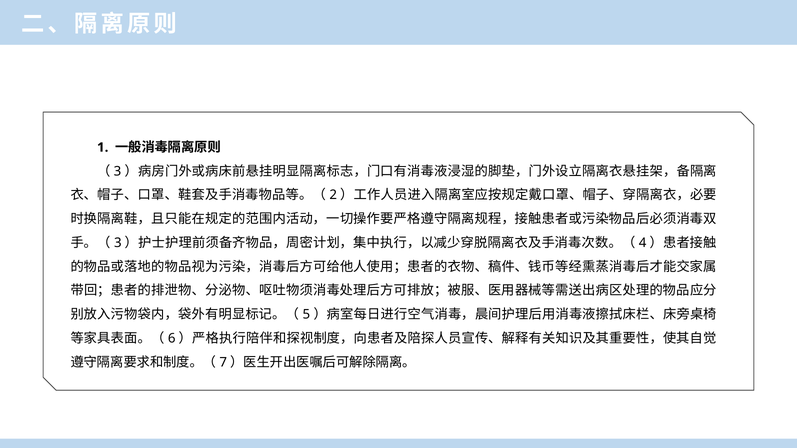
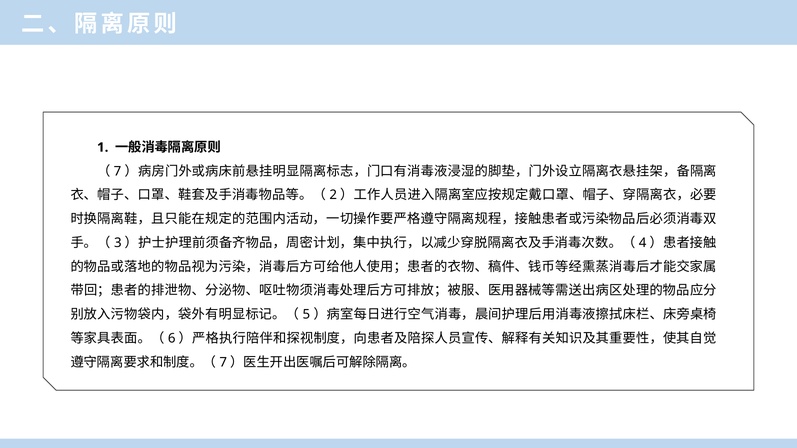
3 at (118, 171): 3 -> 7
